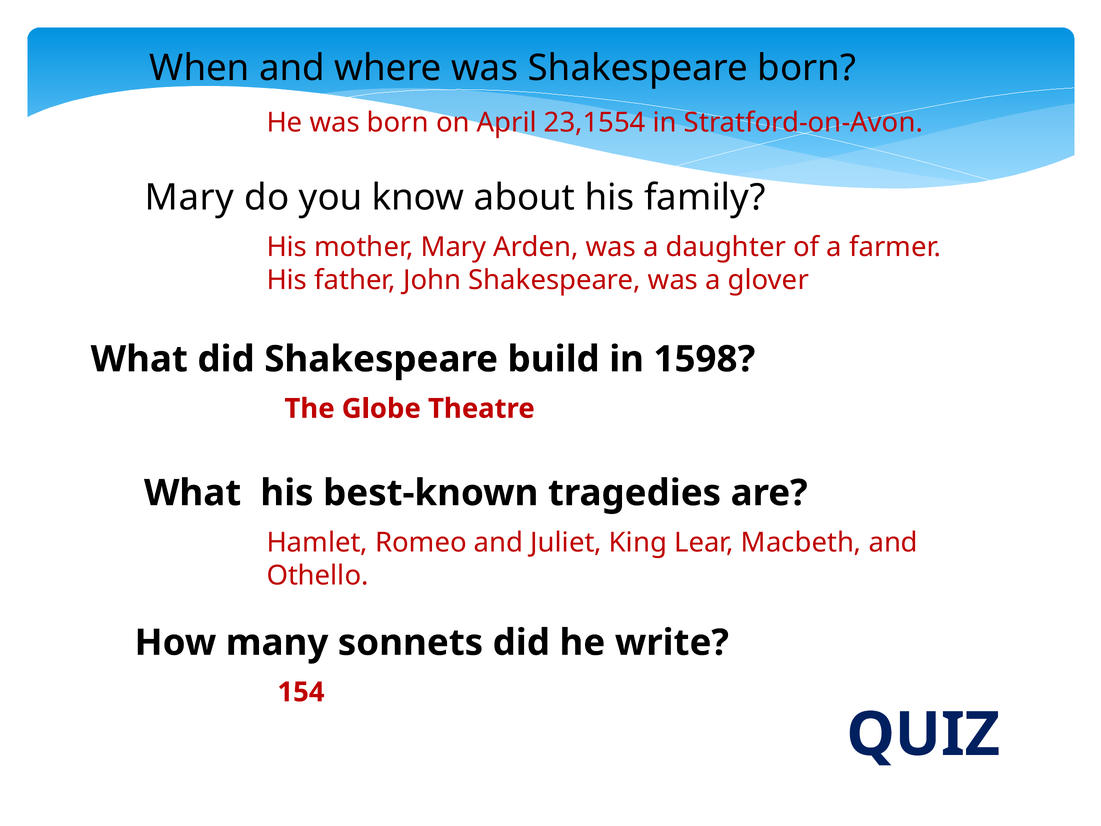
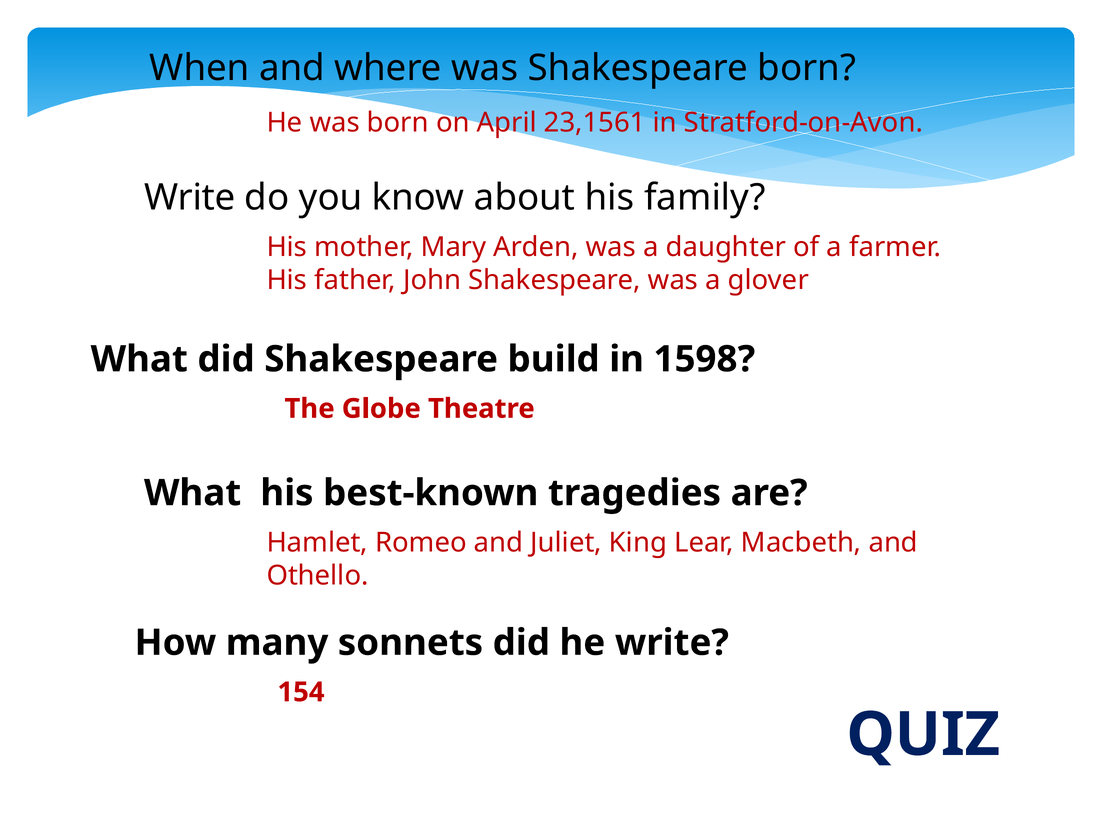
23,1554: 23,1554 -> 23,1561
Mary at (189, 198): Mary -> Write
